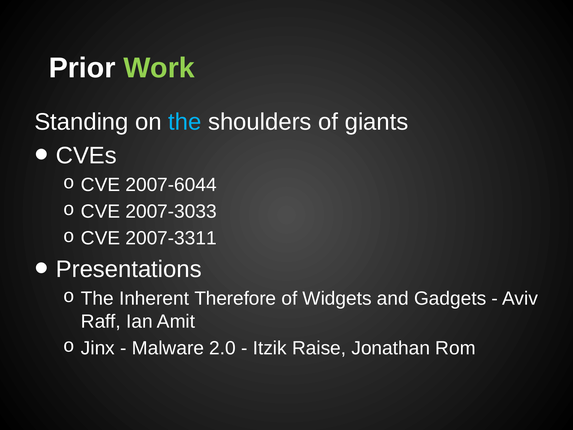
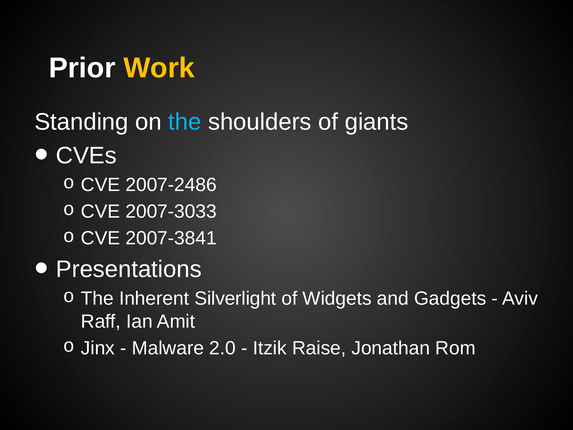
Work colour: light green -> yellow
2007-6044: 2007-6044 -> 2007-2486
2007-3311: 2007-3311 -> 2007-3841
Therefore: Therefore -> Silverlight
